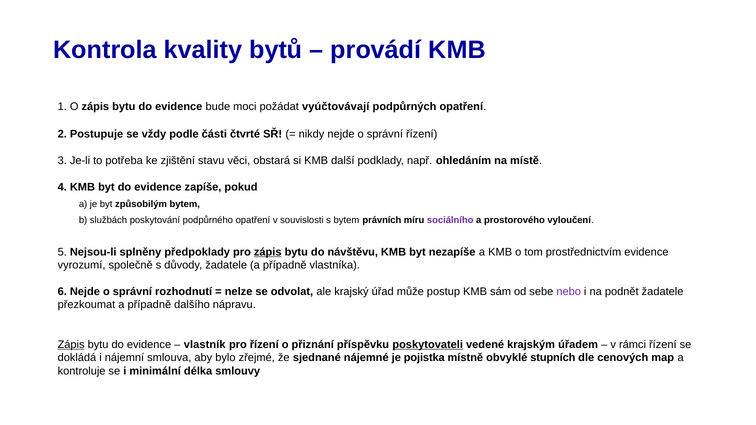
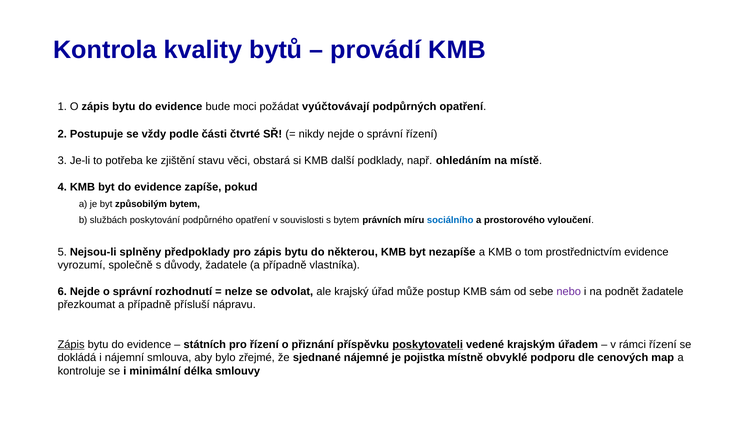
sociálního colour: purple -> blue
zápis at (268, 252) underline: present -> none
návštěvu: návštěvu -> některou
dalšího: dalšího -> přísluší
vlastník: vlastník -> státních
stupních: stupních -> podporu
